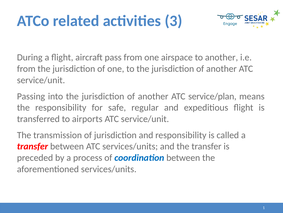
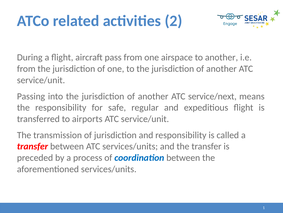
3: 3 -> 2
service/plan: service/plan -> service/next
